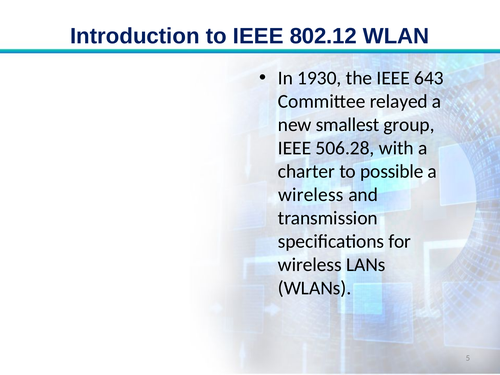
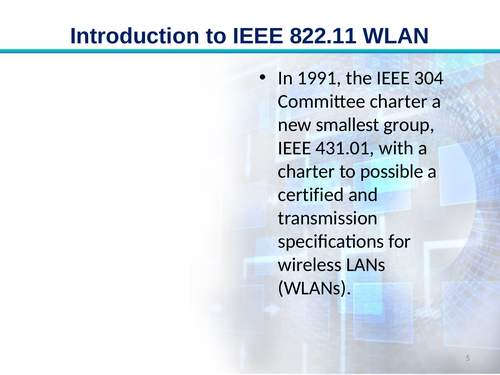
802.12: 802.12 -> 822.11
1930: 1930 -> 1991
643: 643 -> 304
Committee relayed: relayed -> charter
506.28: 506.28 -> 431.01
wireless at (311, 195): wireless -> certified
